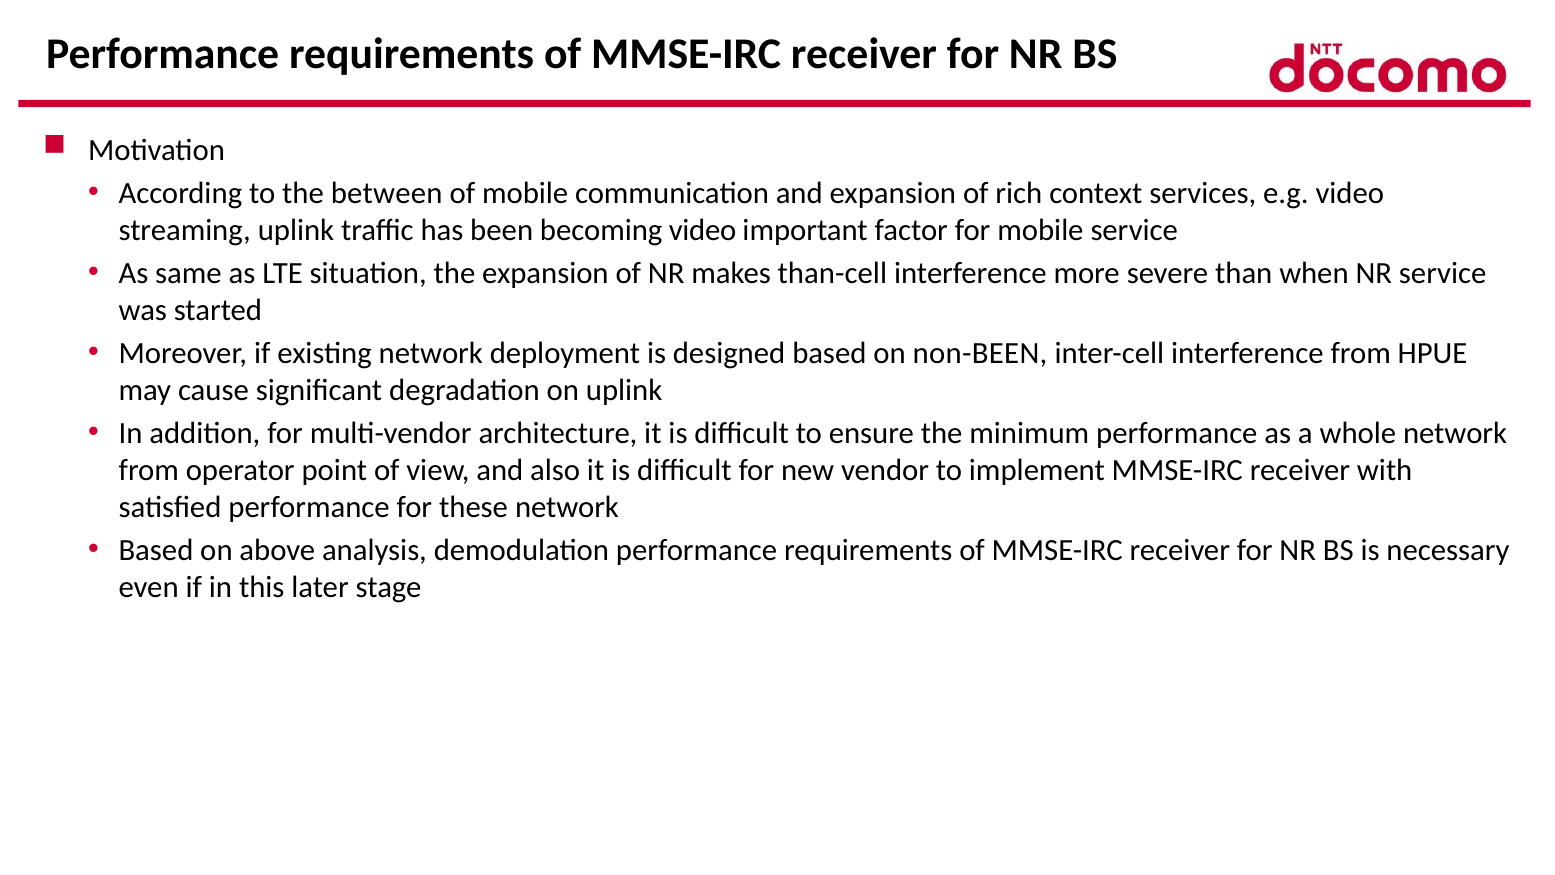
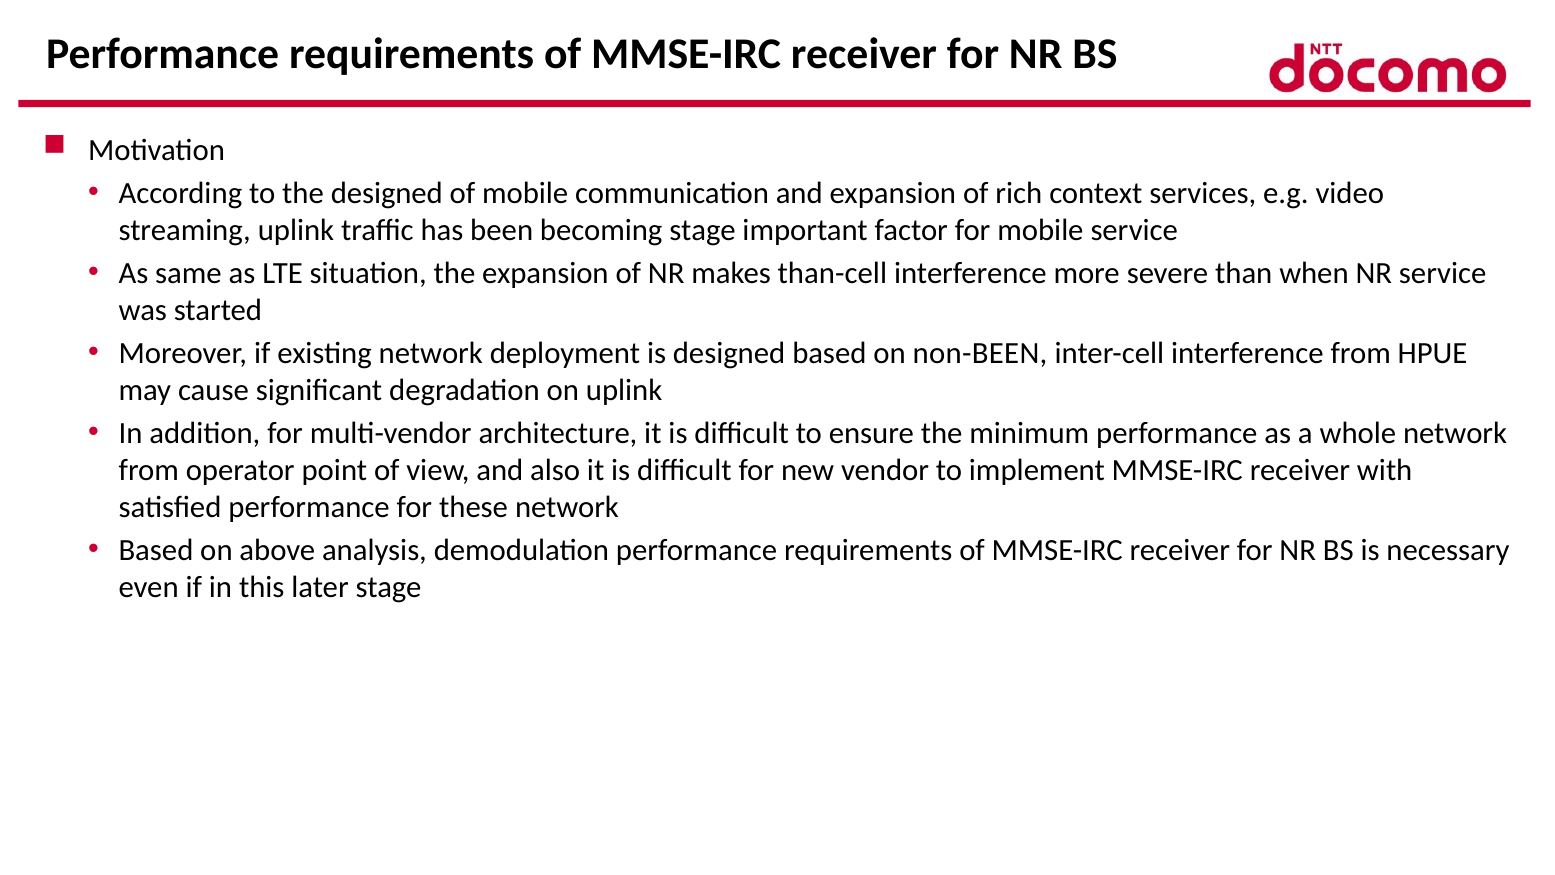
the between: between -> designed
becoming video: video -> stage
